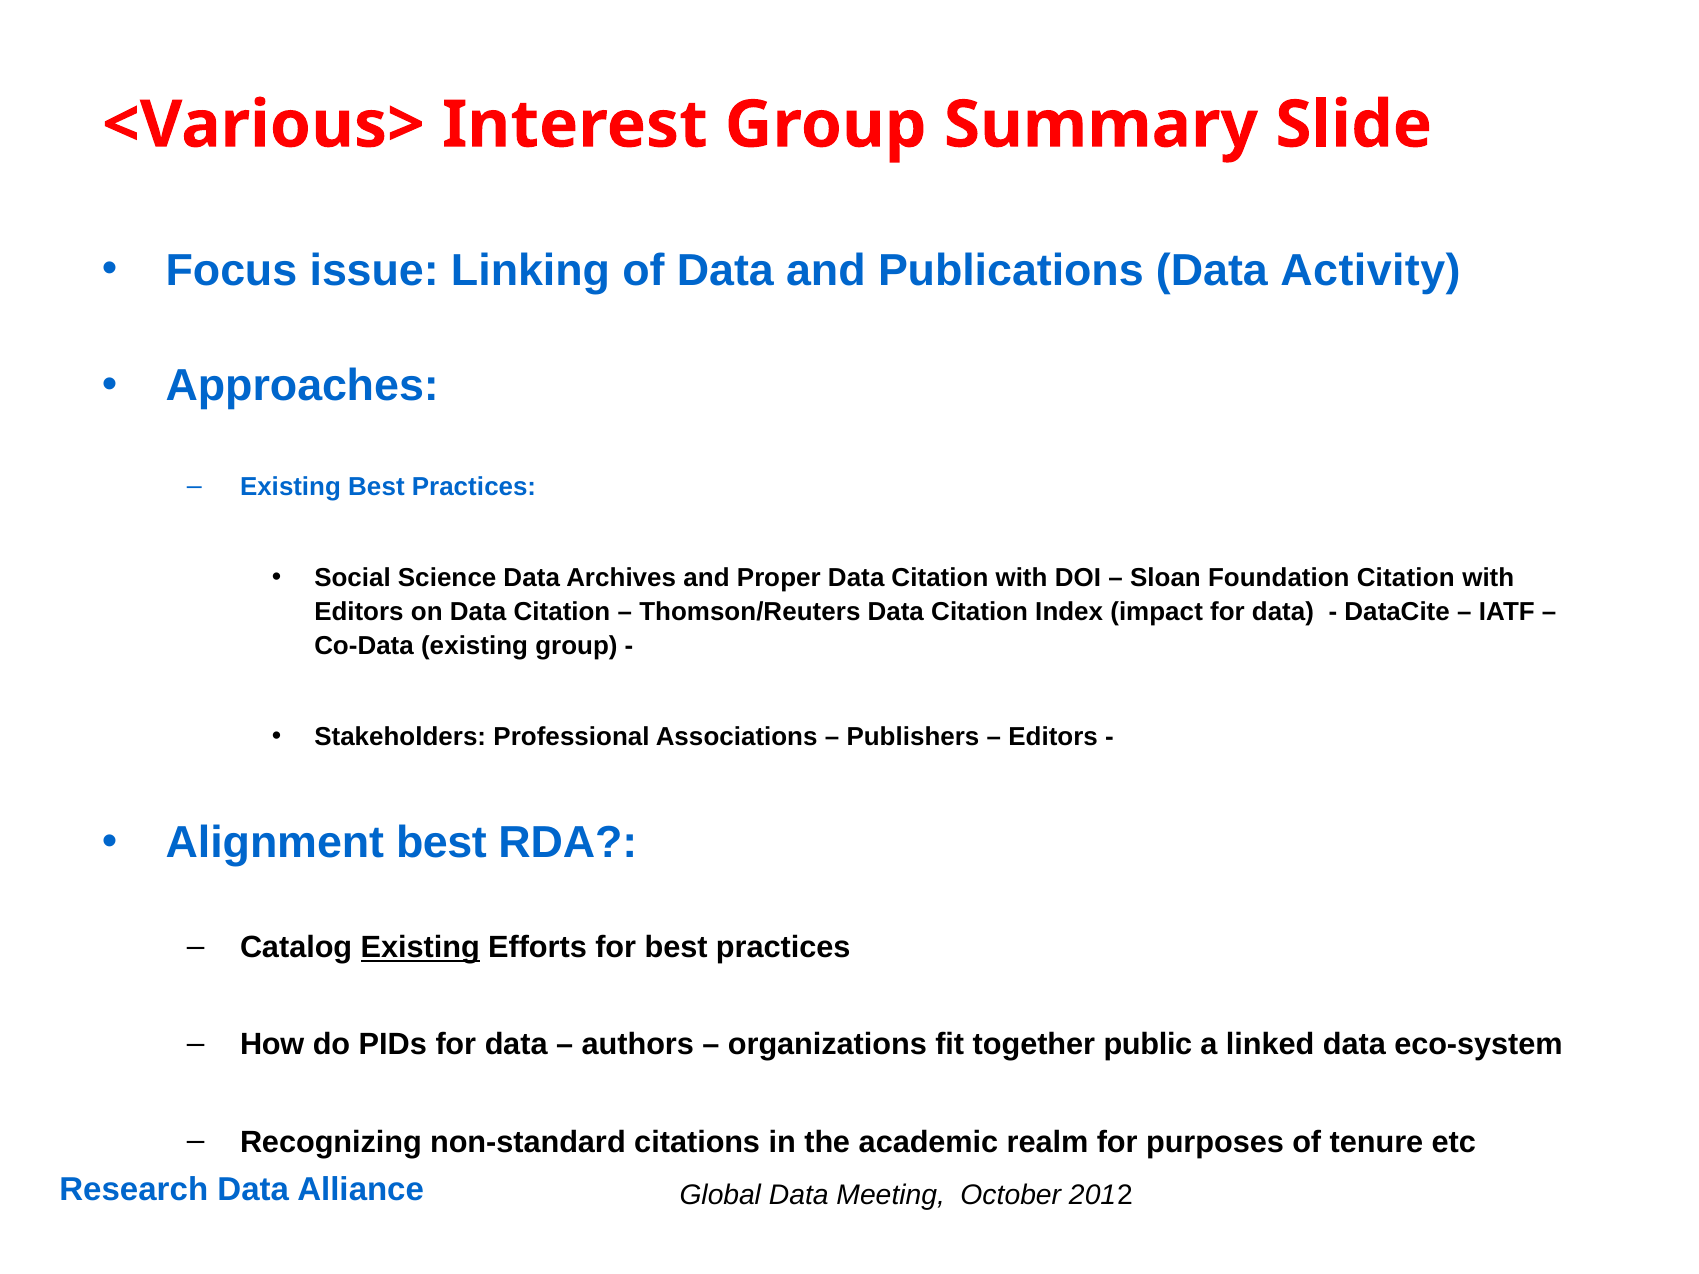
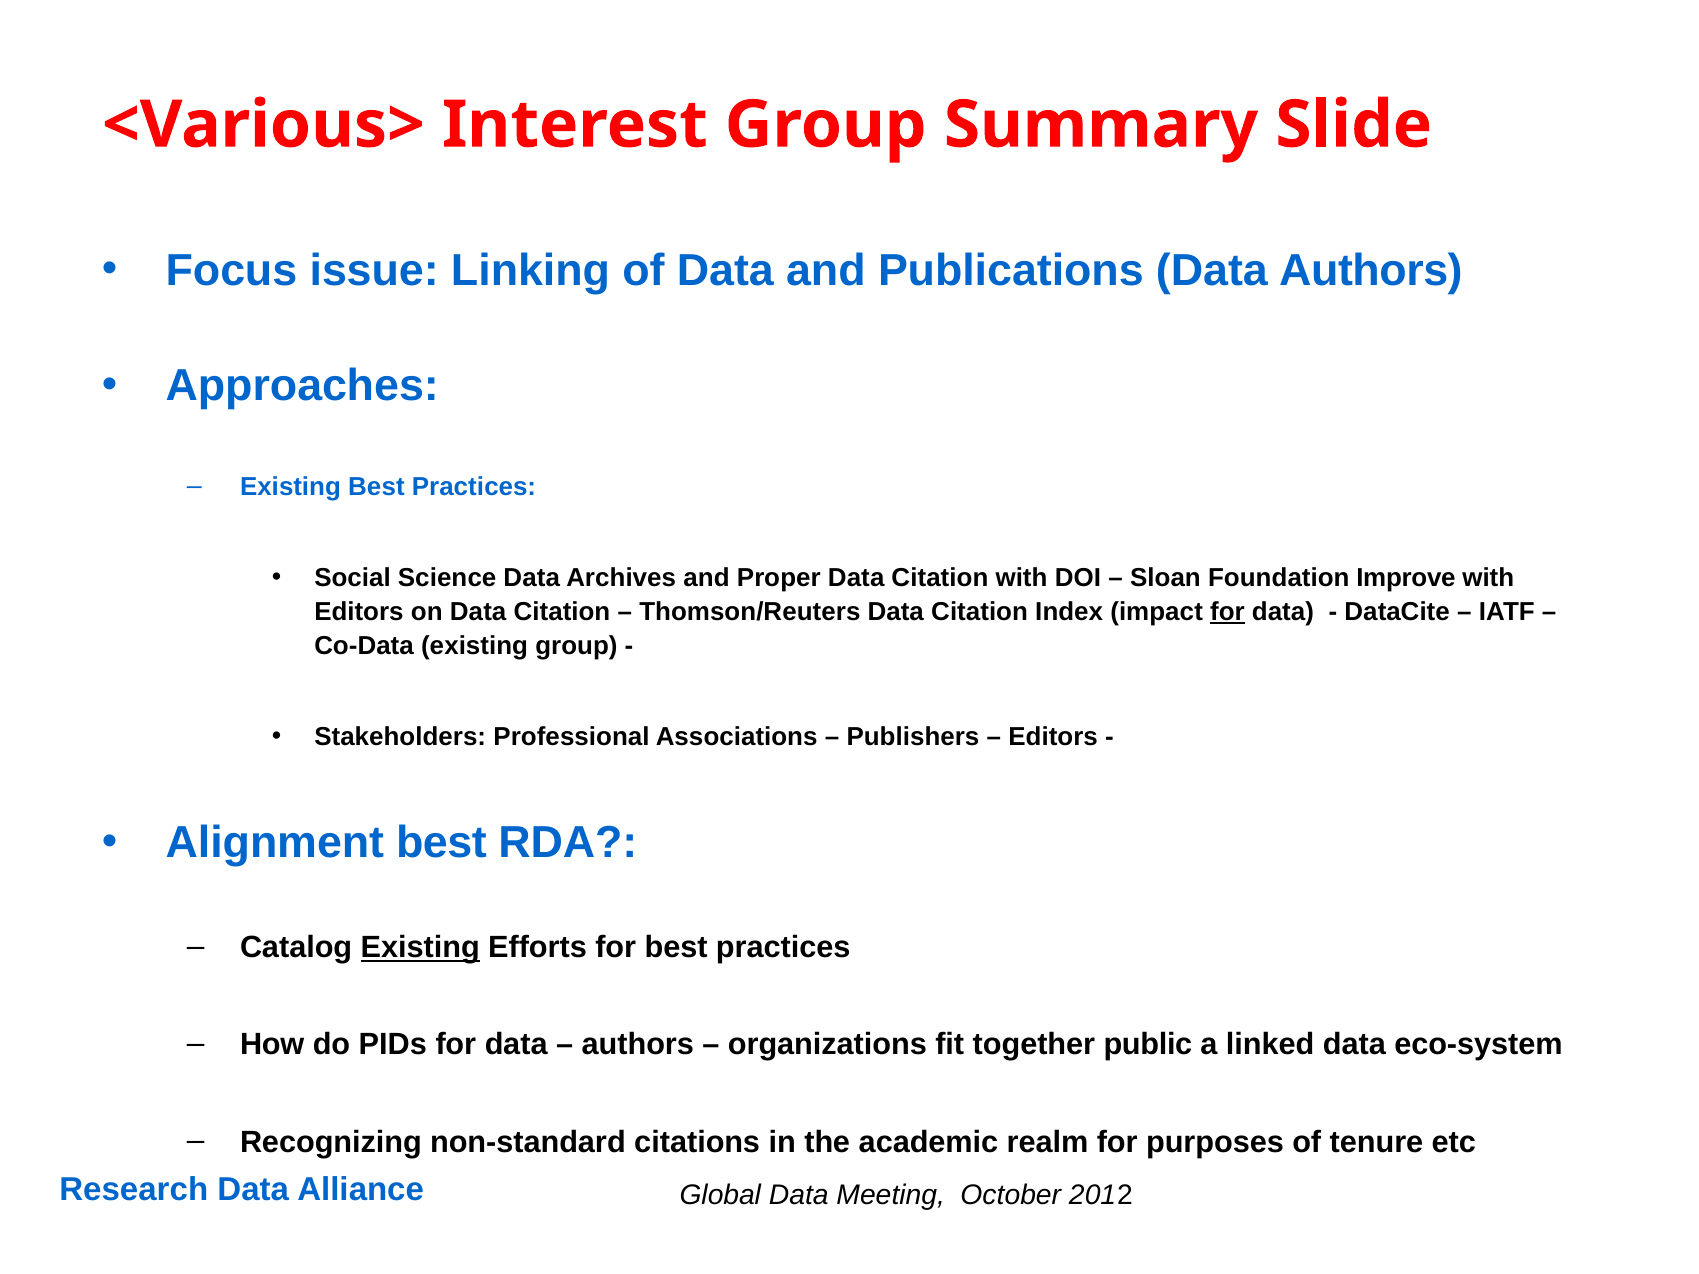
Data Activity: Activity -> Authors
Foundation Citation: Citation -> Improve
for at (1227, 612) underline: none -> present
